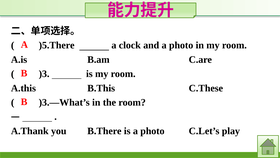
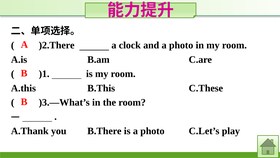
)5.There: )5.There -> )2.There
)3: )3 -> )1
